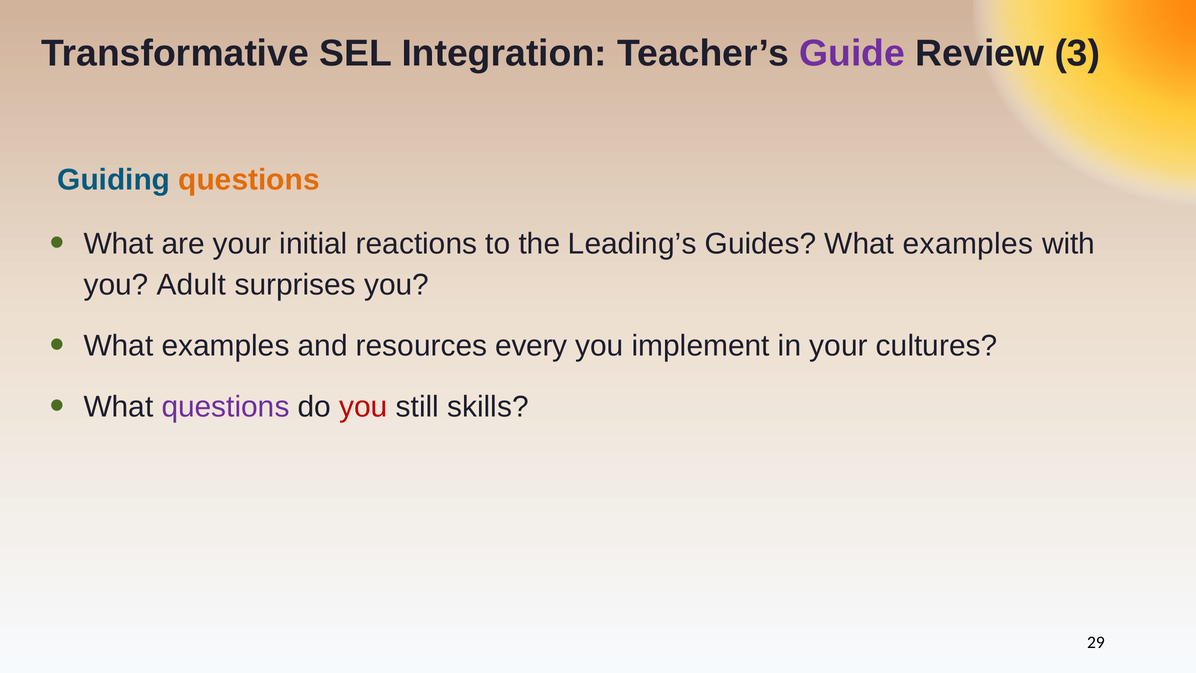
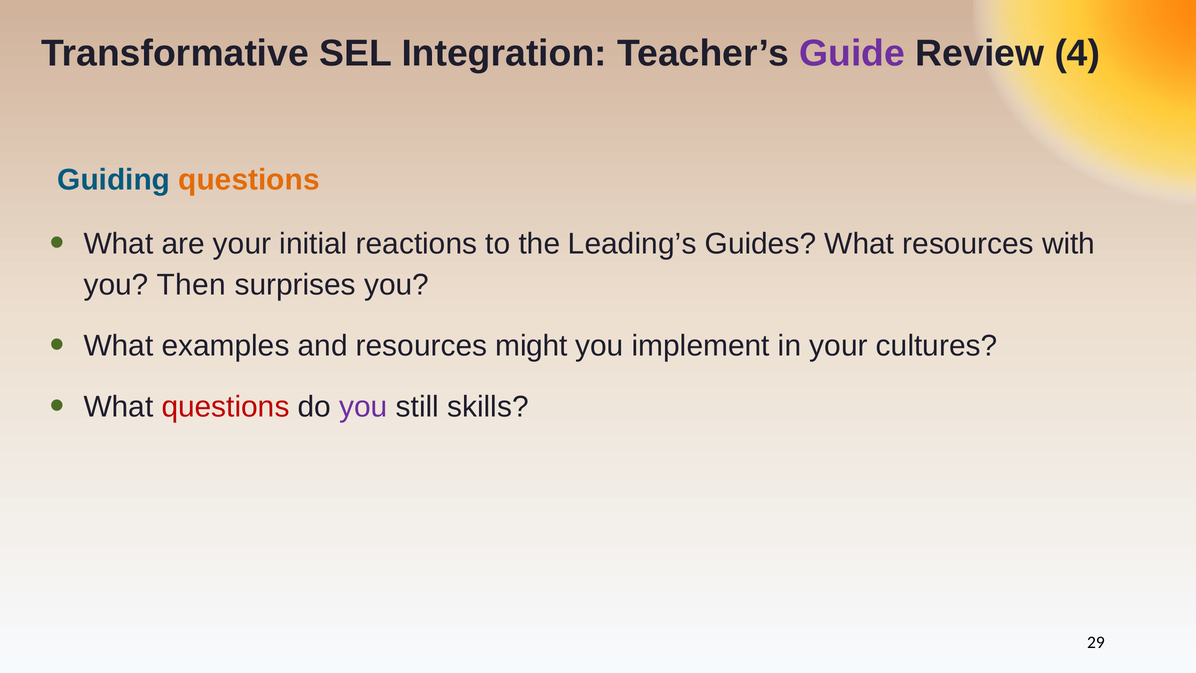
3: 3 -> 4
Guides What examples: examples -> resources
Adult: Adult -> Then
every: every -> might
questions at (226, 407) colour: purple -> red
you at (363, 407) colour: red -> purple
